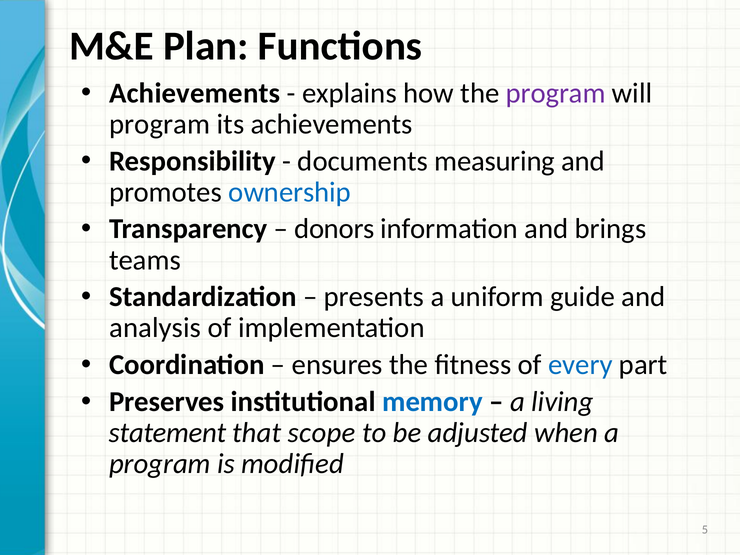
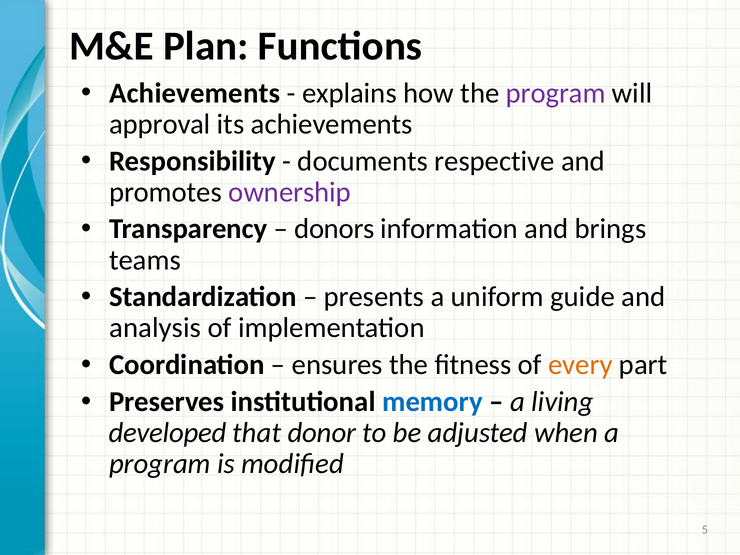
program at (160, 124): program -> approval
measuring: measuring -> respective
ownership colour: blue -> purple
every colour: blue -> orange
statement: statement -> developed
scope: scope -> donor
